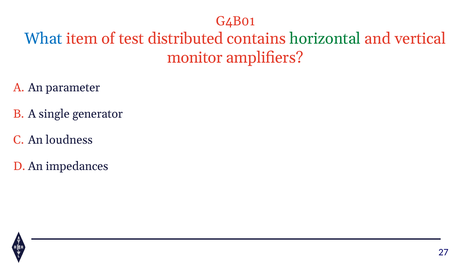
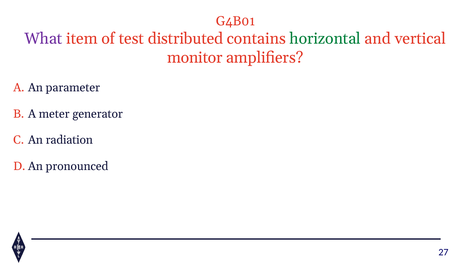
What colour: blue -> purple
single: single -> meter
loudness: loudness -> radiation
impedances: impedances -> pronounced
